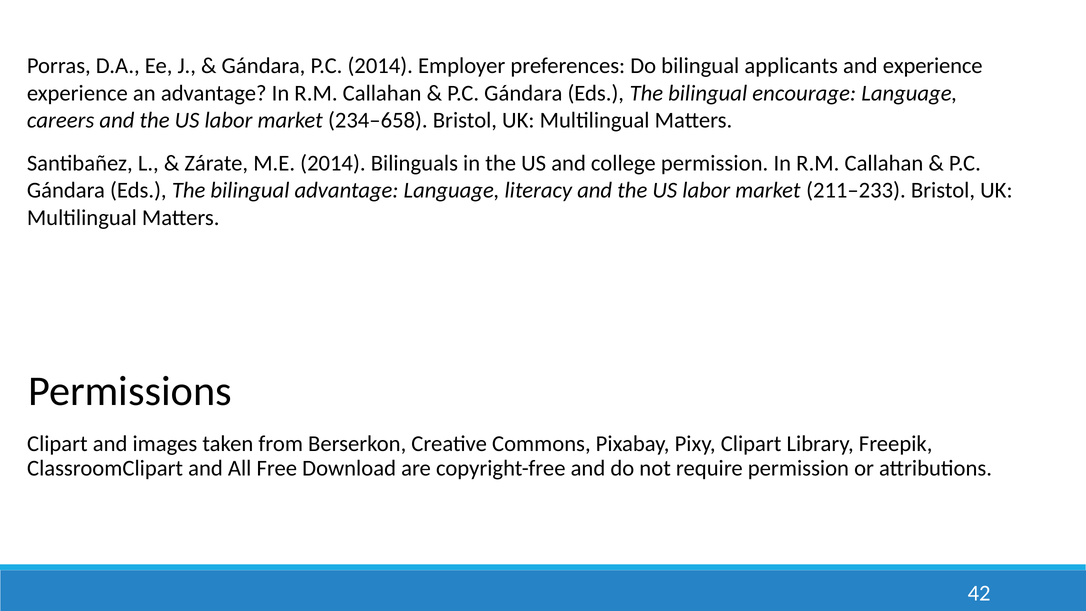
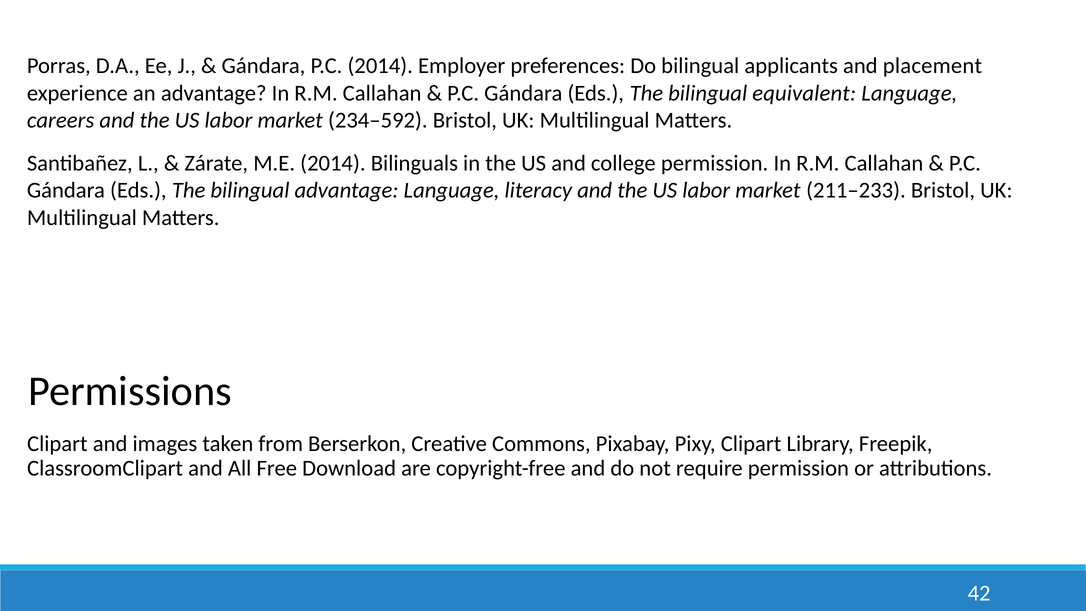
and experience: experience -> placement
encourage: encourage -> equivalent
234–658: 234–658 -> 234–592
